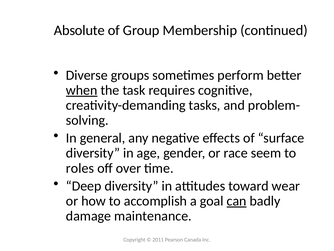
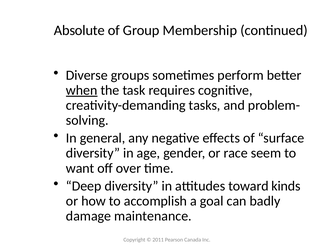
roles: roles -> want
wear: wear -> kinds
can underline: present -> none
